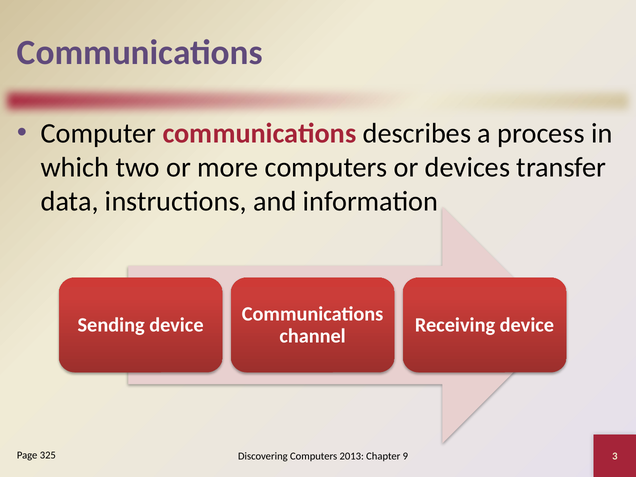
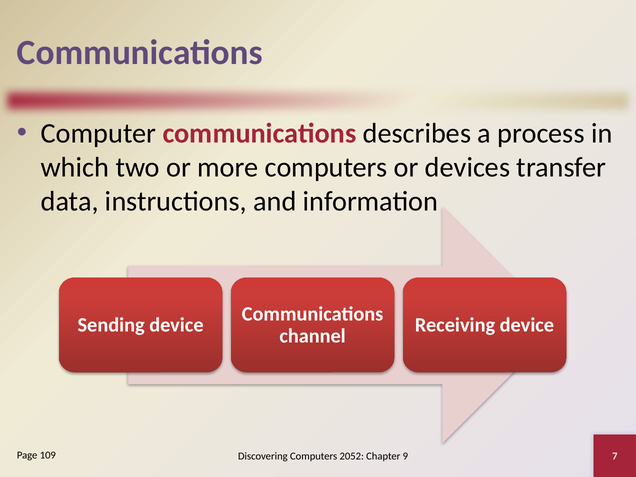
325: 325 -> 109
2013: 2013 -> 2052
3: 3 -> 7
